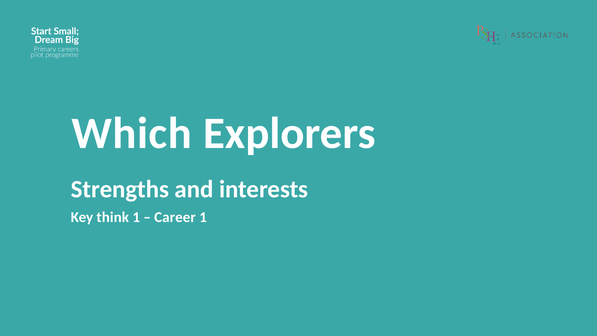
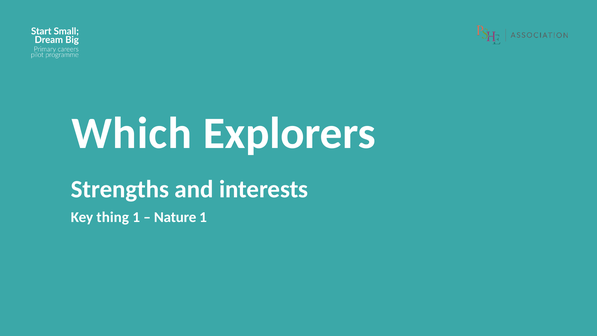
think: think -> thing
Career: Career -> Nature
